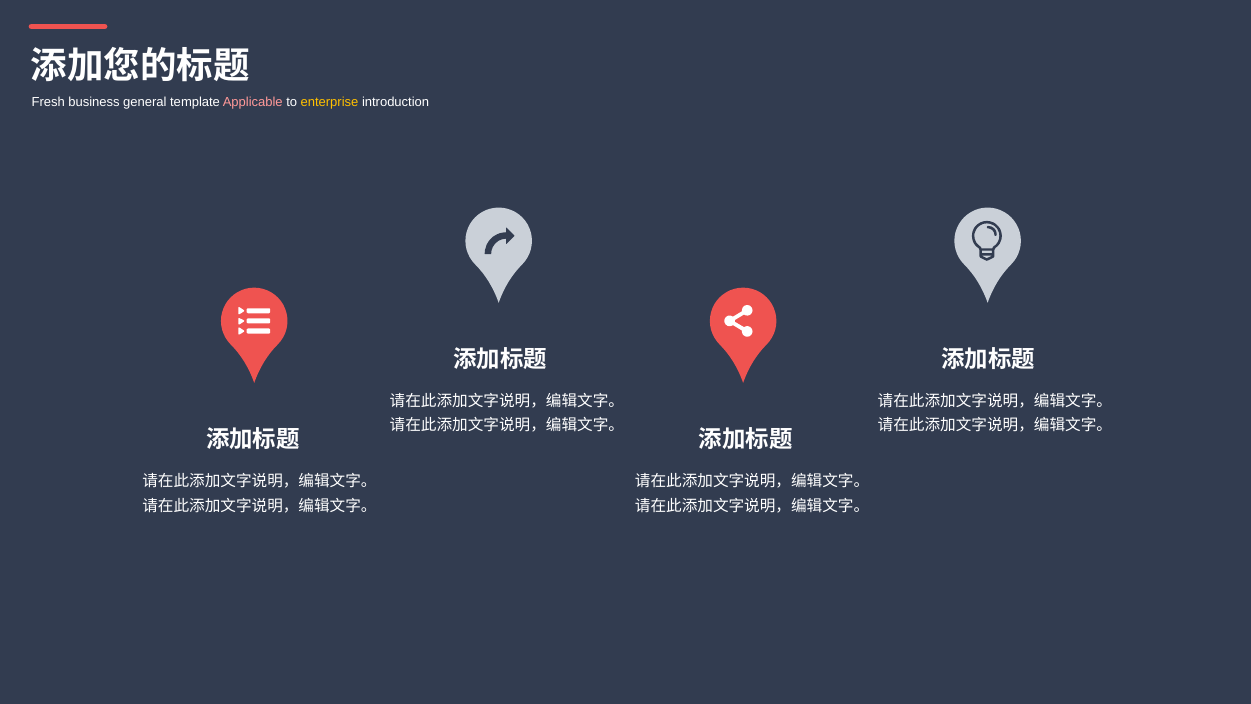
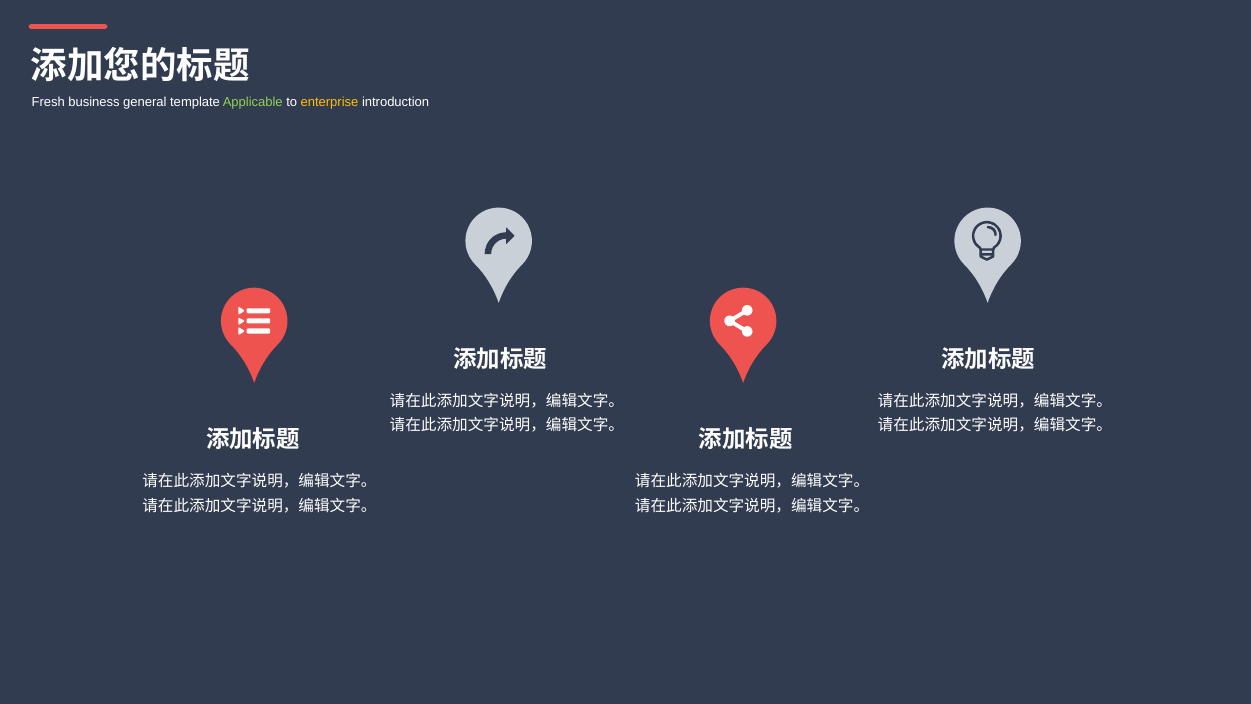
Applicable colour: pink -> light green
